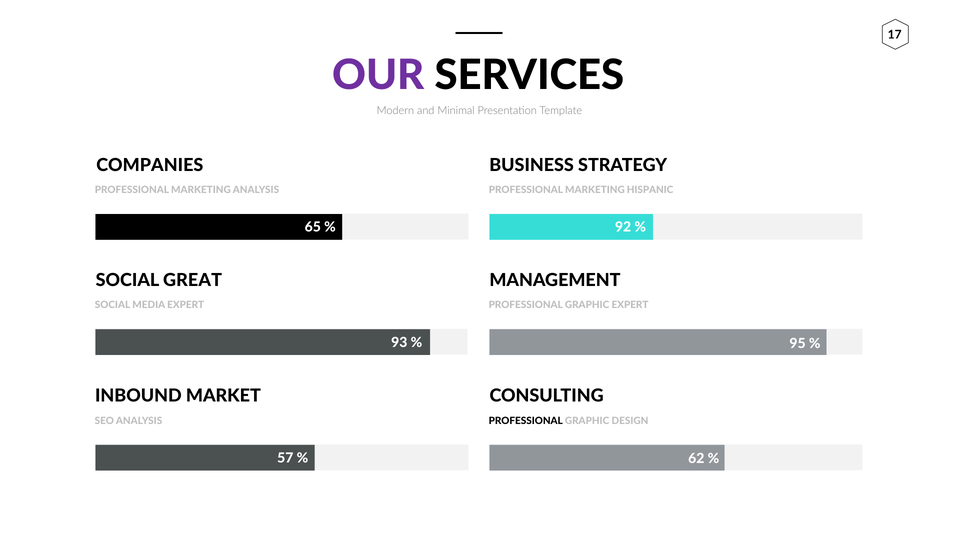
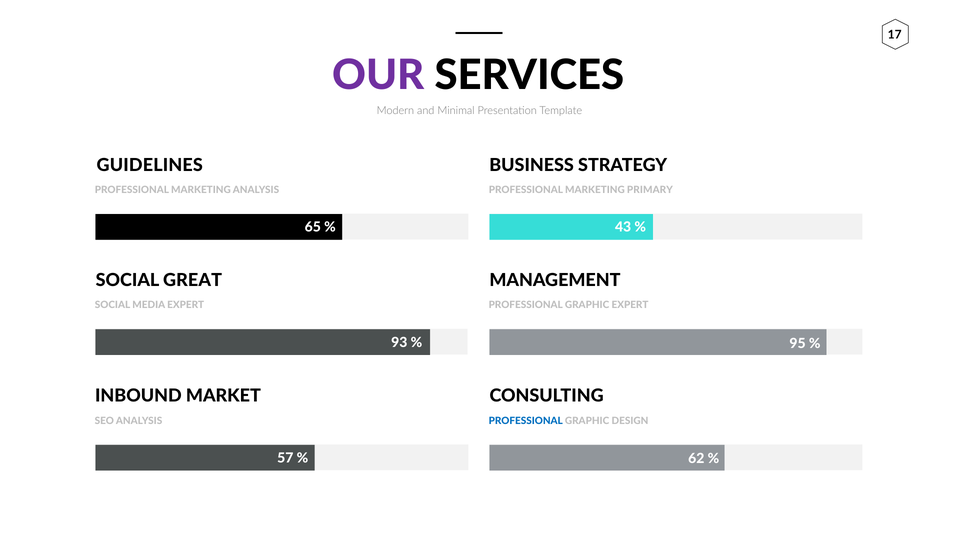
COMPANIES: COMPANIES -> GUIDELINES
HISPANIC: HISPANIC -> PRIMARY
92: 92 -> 43
PROFESSIONAL at (526, 421) colour: black -> blue
